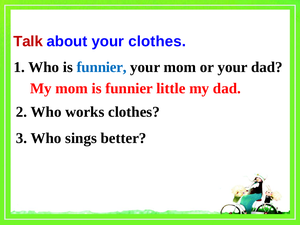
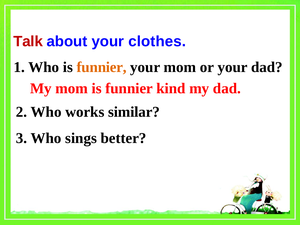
funnier at (102, 67) colour: blue -> orange
little: little -> kind
works clothes: clothes -> similar
